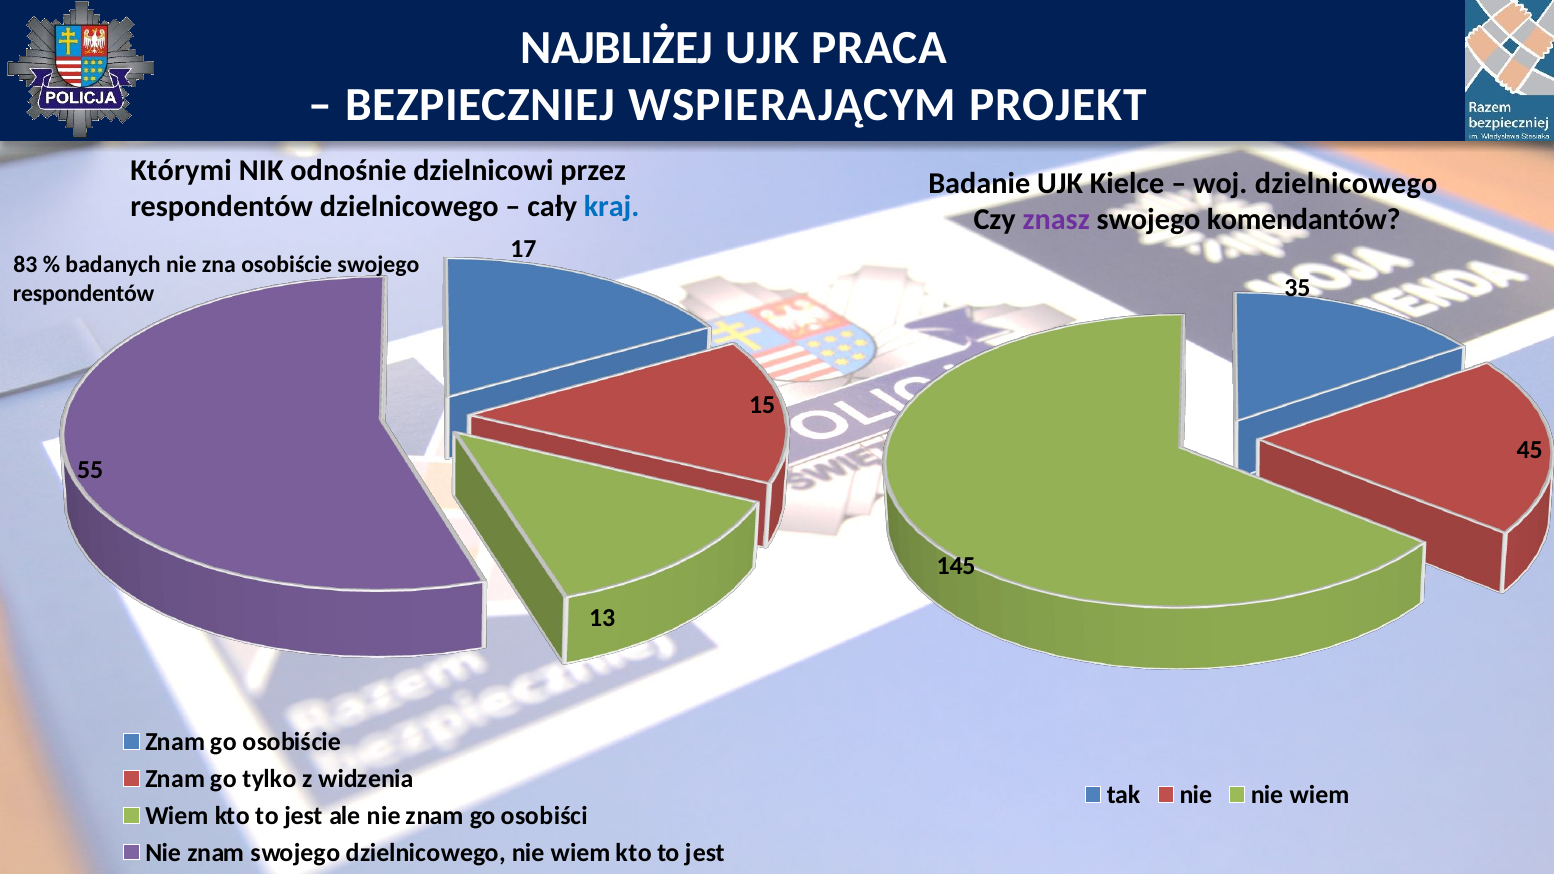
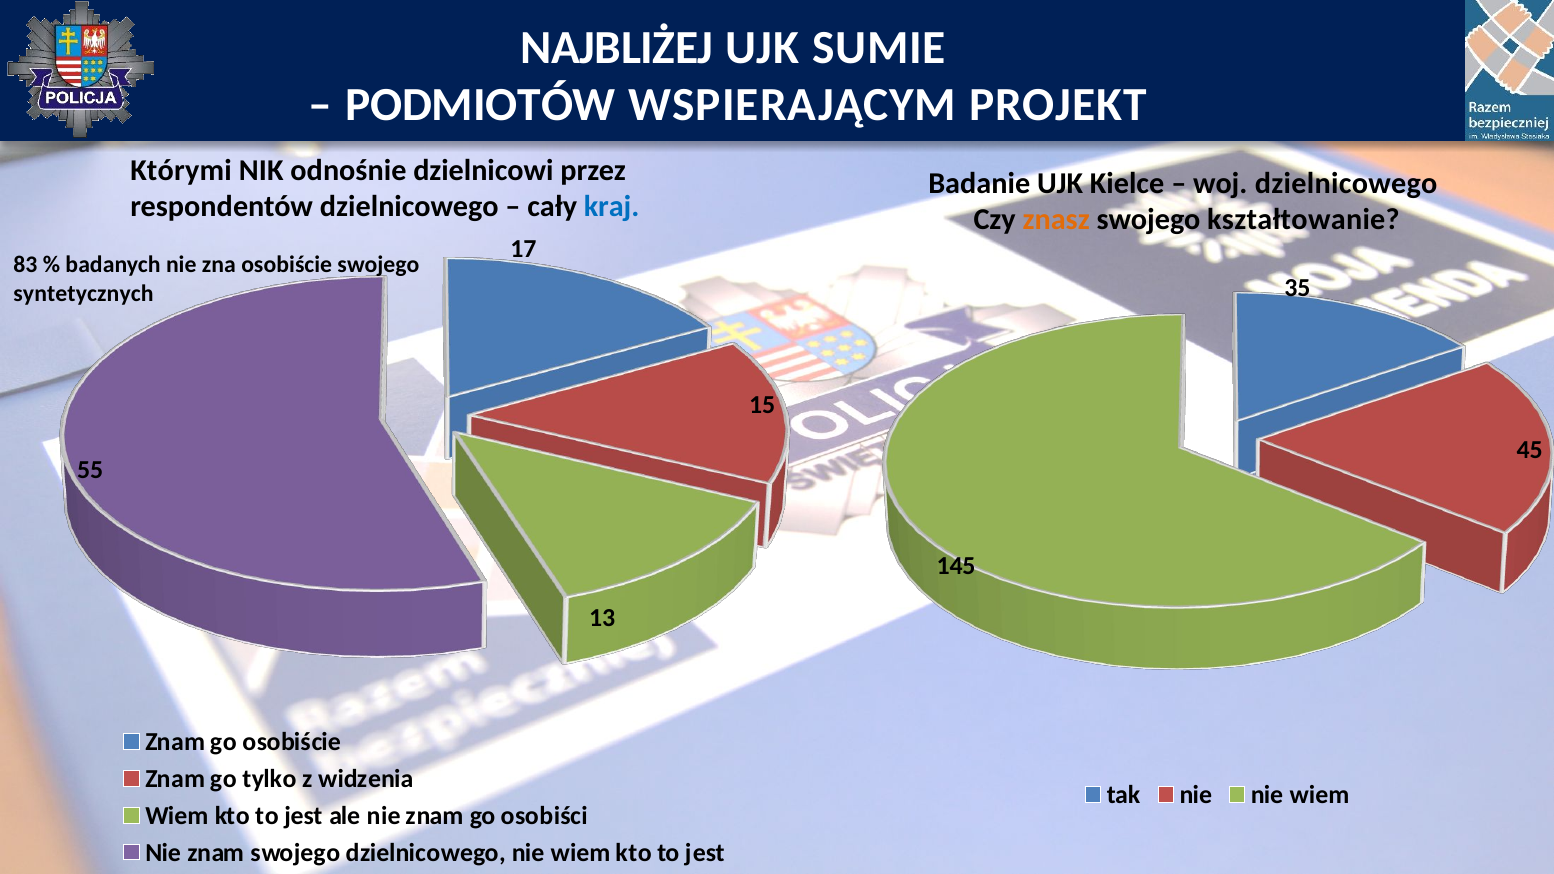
PRACA: PRACA -> SUMIE
BEZPIECZNIEJ: BEZPIECZNIEJ -> PODMIOTÓW
znasz colour: purple -> orange
komendantów: komendantów -> kształtowanie
respondentów at (84, 293): respondentów -> syntetycznych
